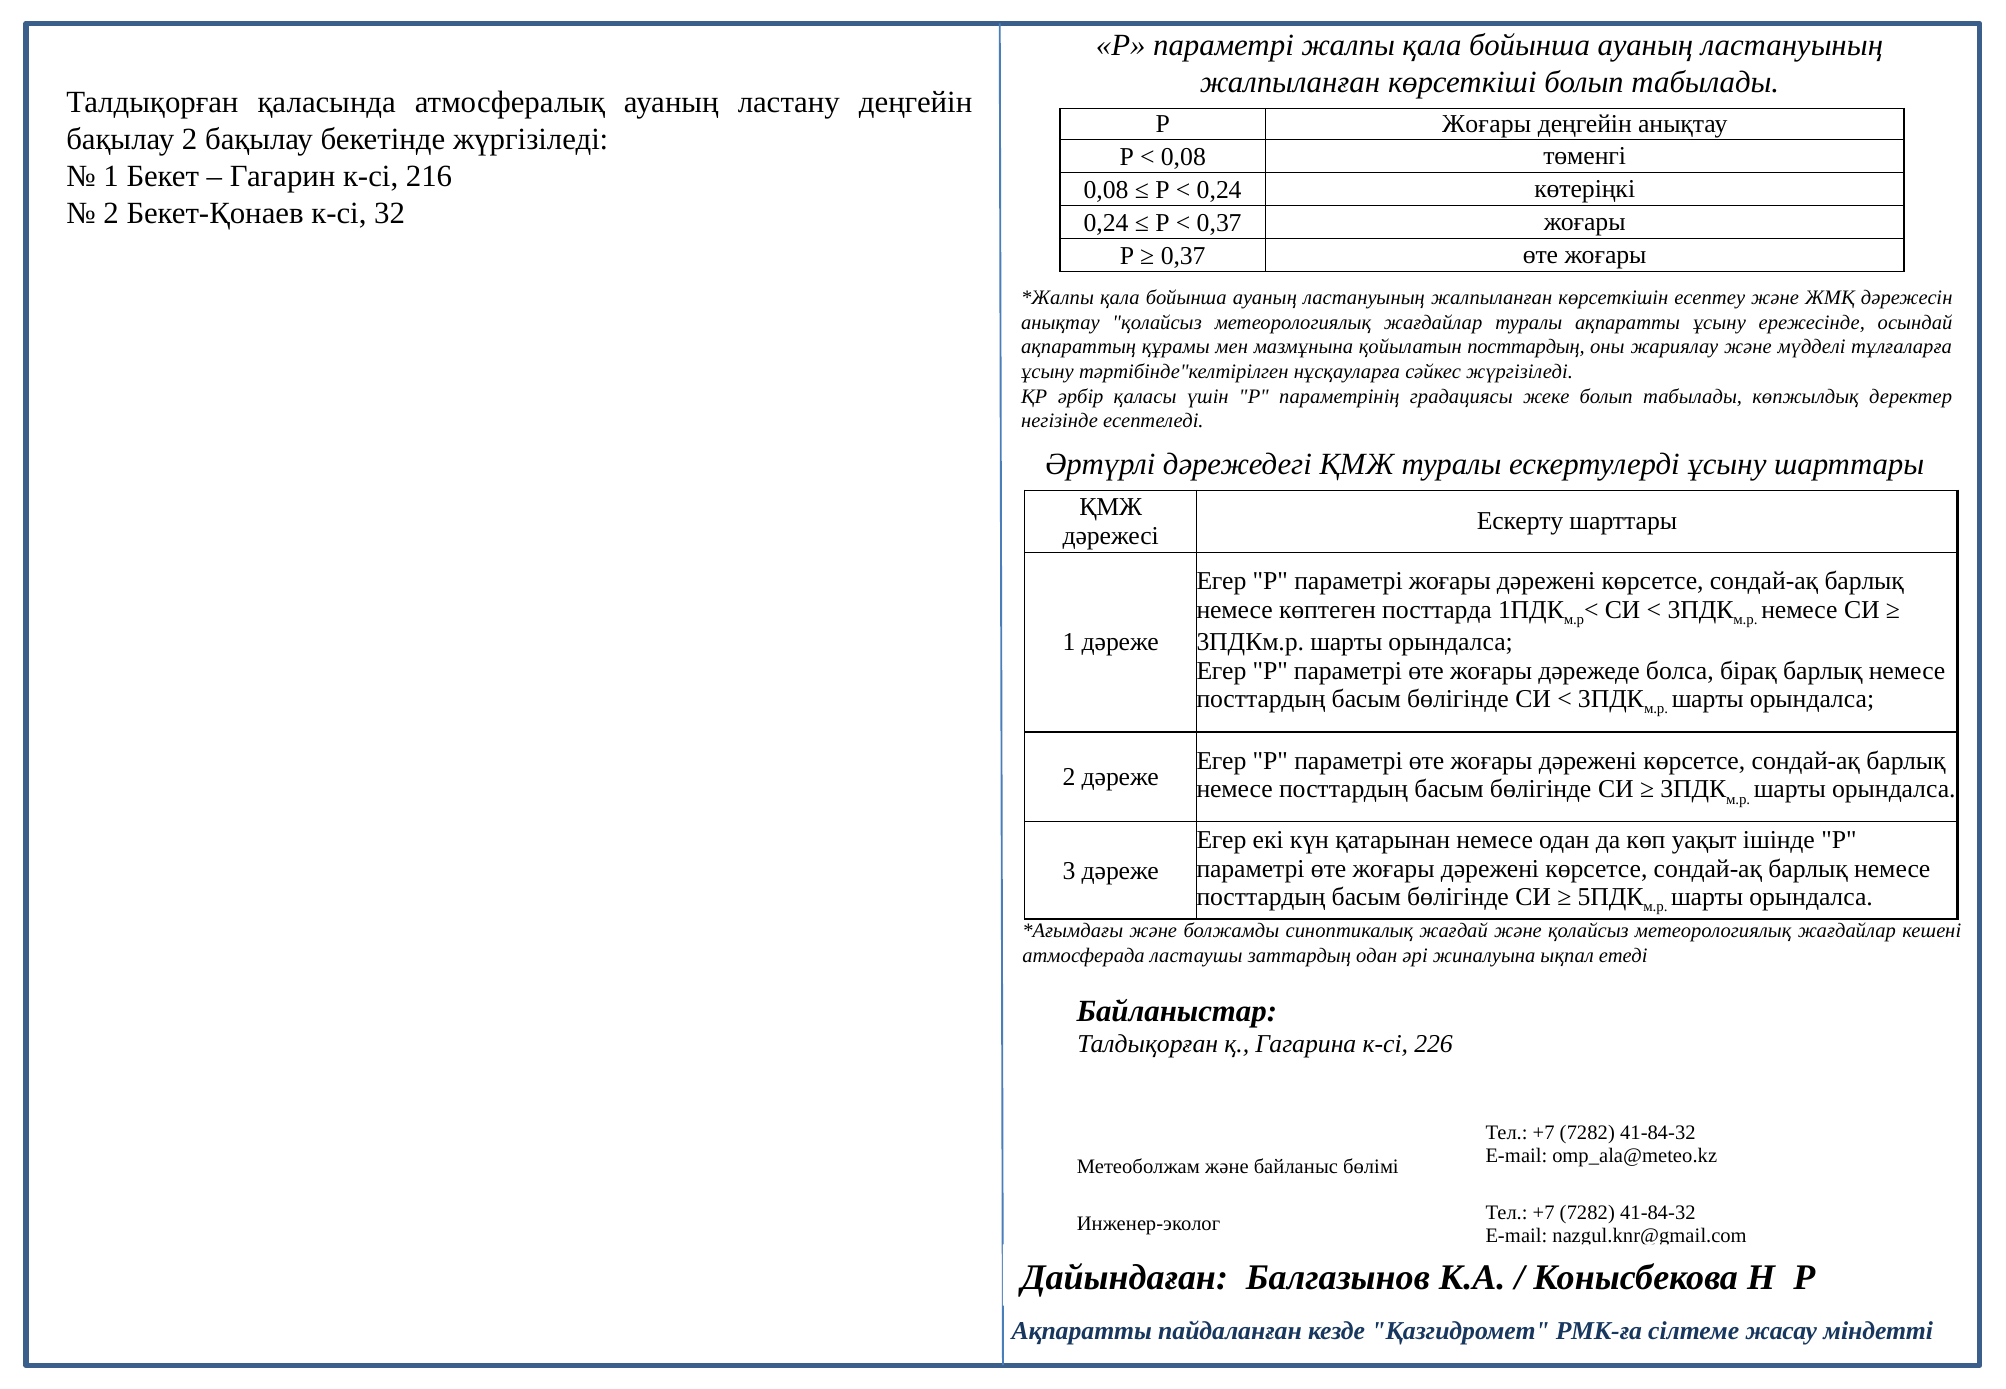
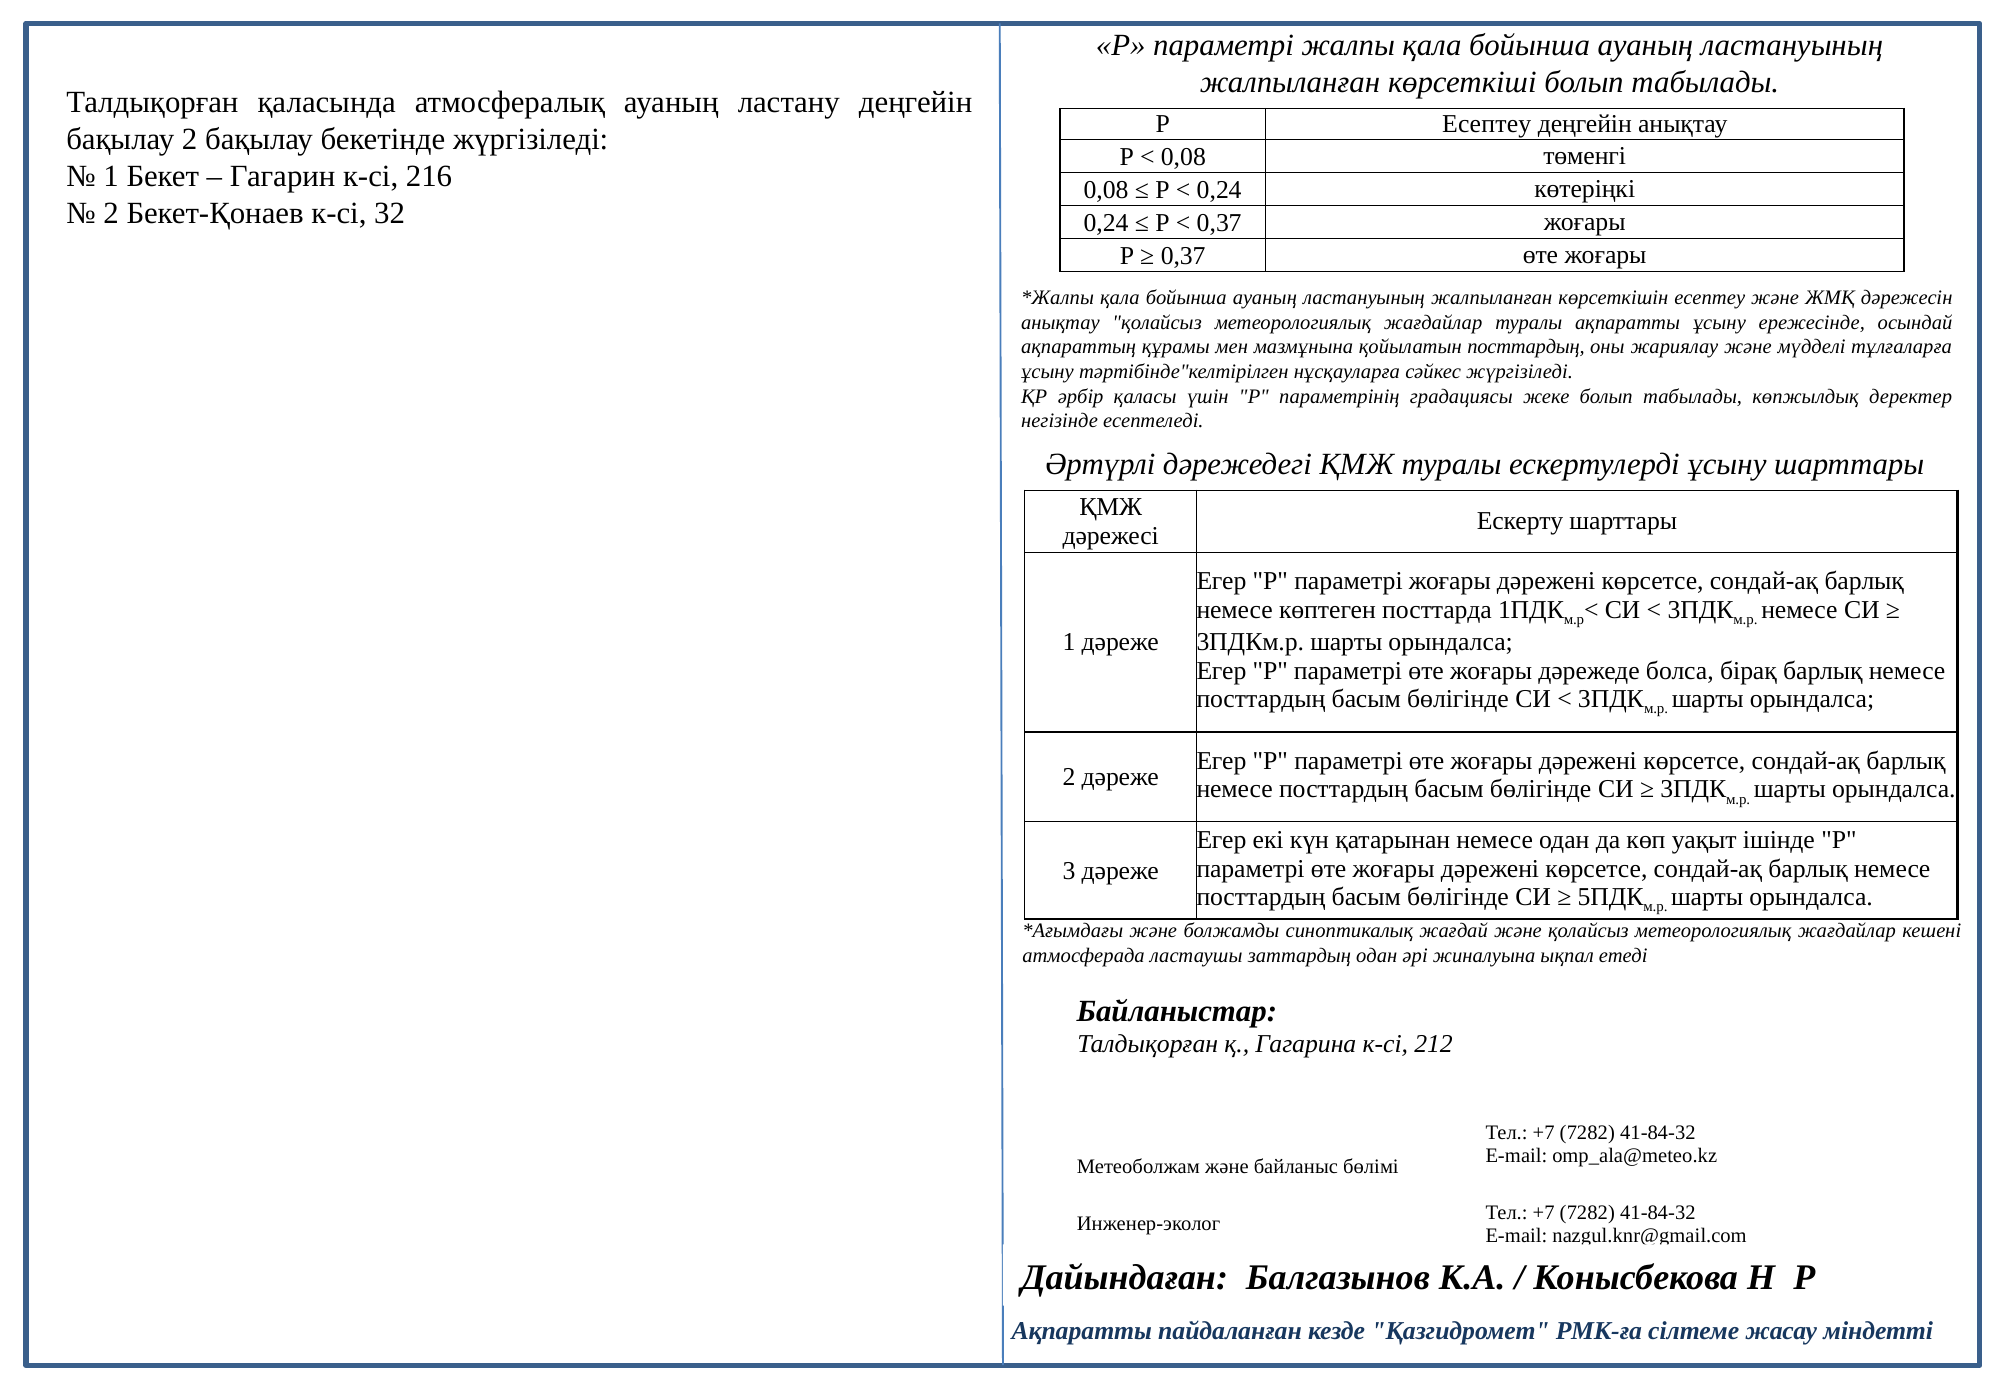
Р Жоғары: Жоғары -> Есептеу
226: 226 -> 212
